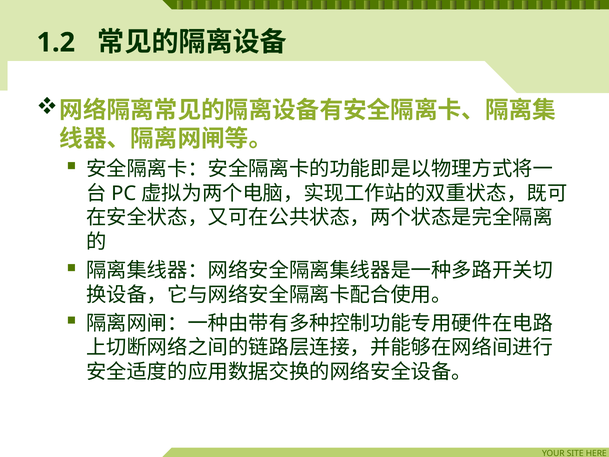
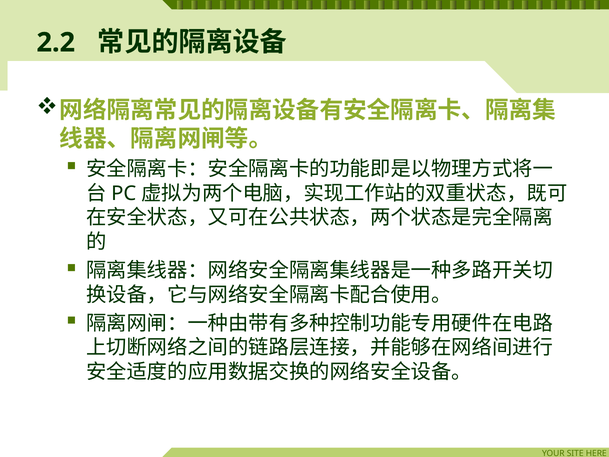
1.2: 1.2 -> 2.2
